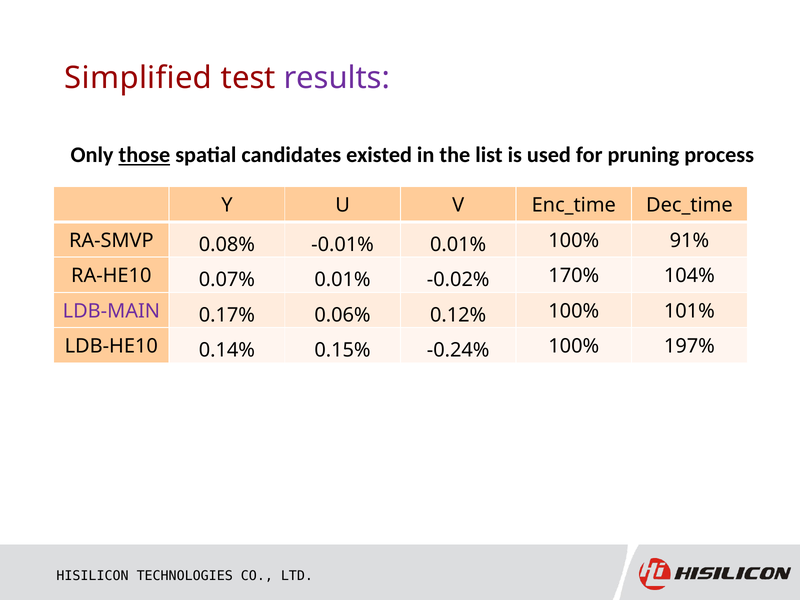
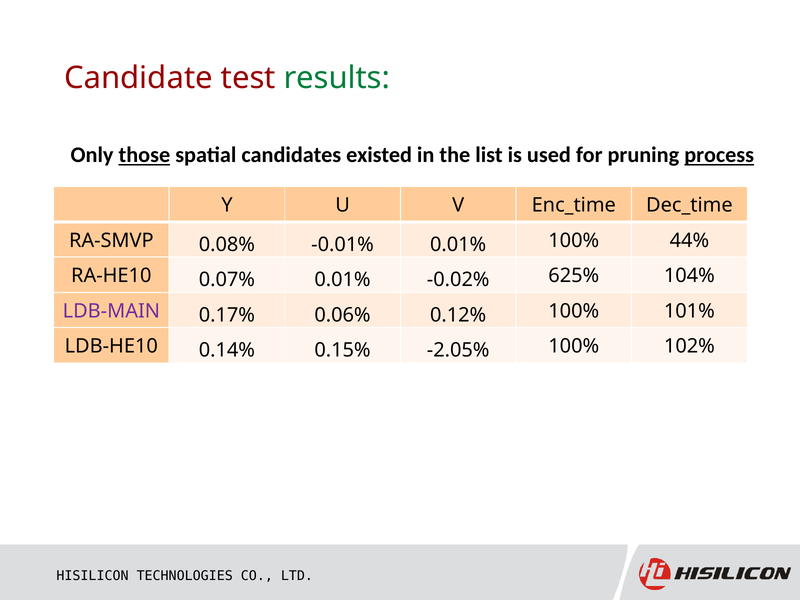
Simplified: Simplified -> Candidate
results colour: purple -> green
process underline: none -> present
91%: 91% -> 44%
170%: 170% -> 625%
-0.24%: -0.24% -> -2.05%
197%: 197% -> 102%
